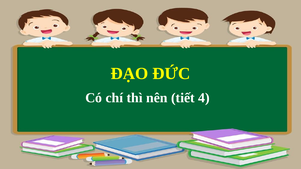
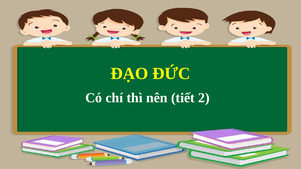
4: 4 -> 2
